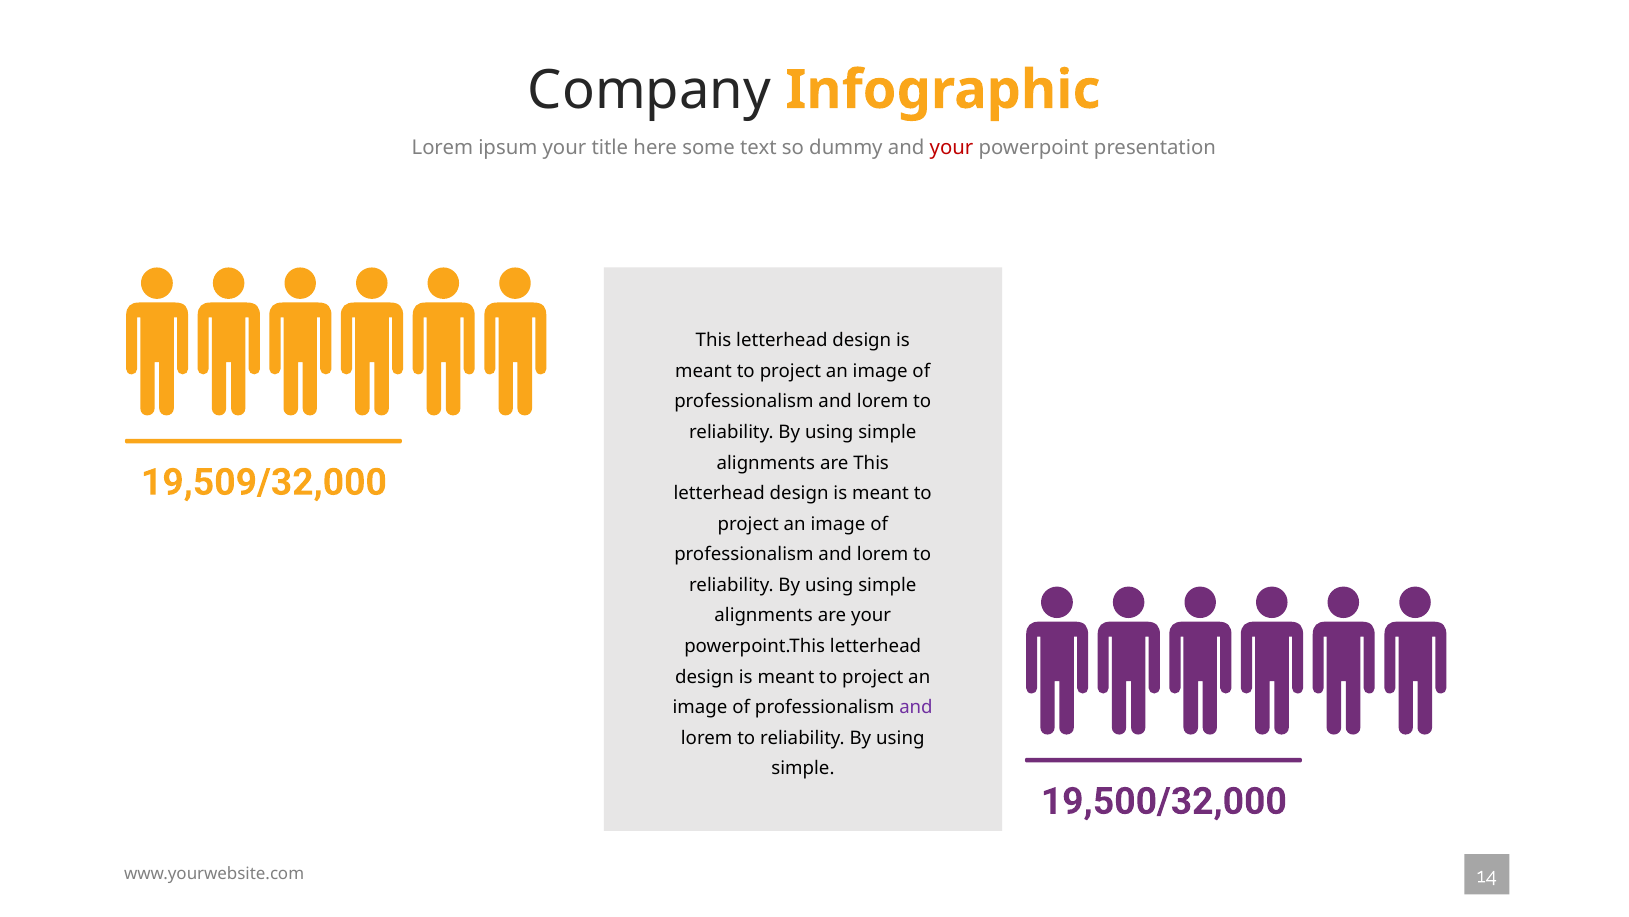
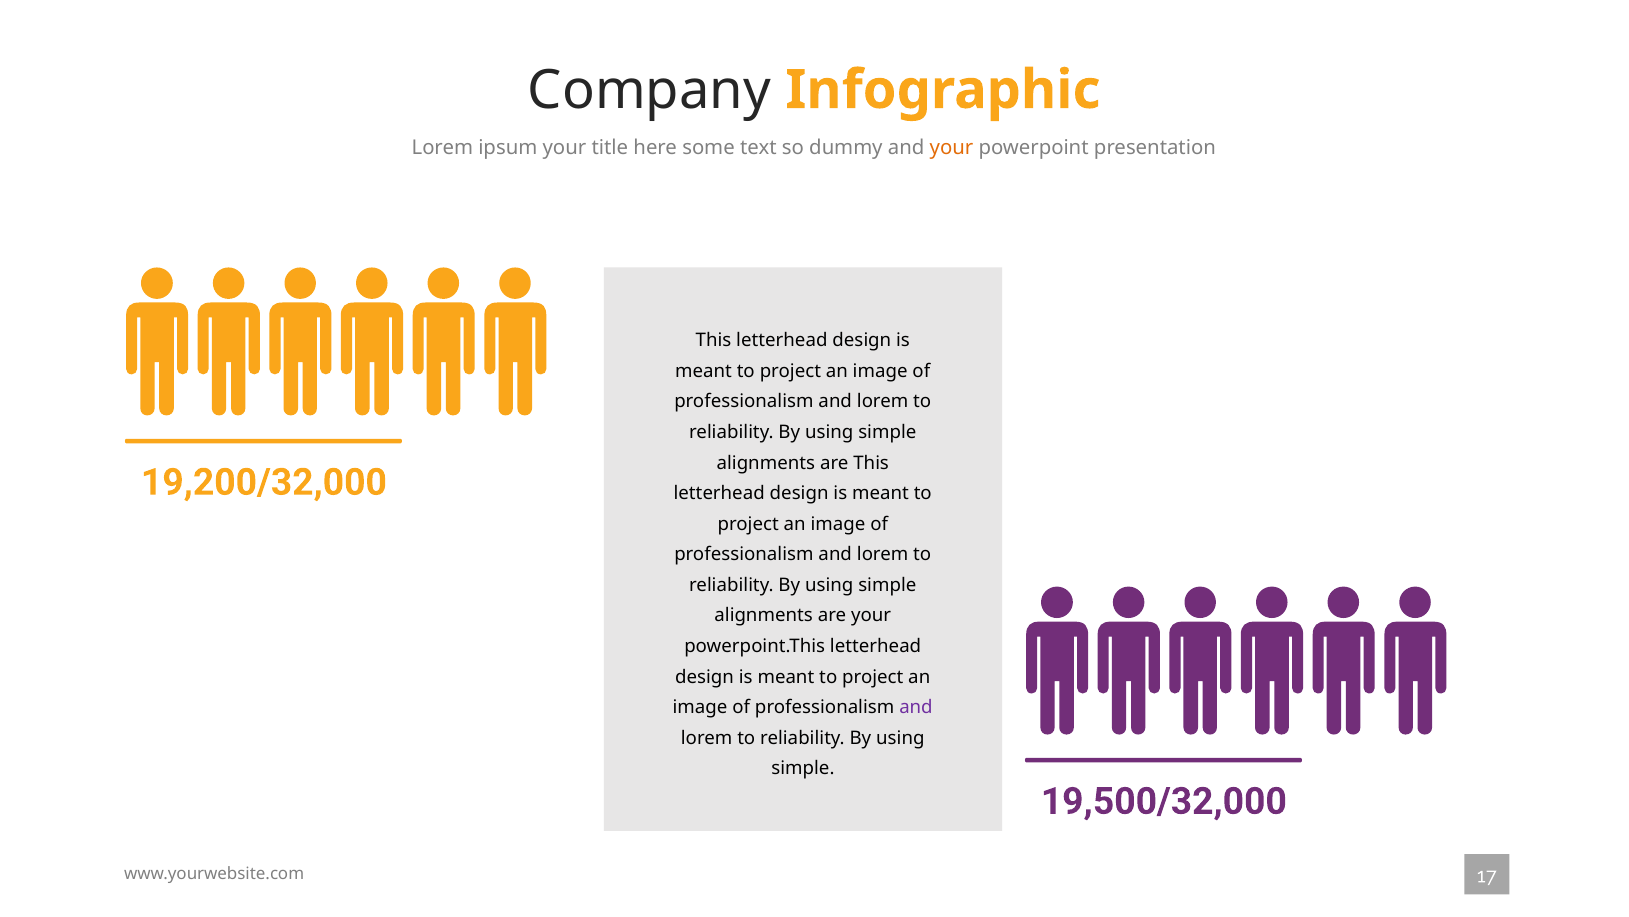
your at (952, 148) colour: red -> orange
19,509/32,000: 19,509/32,000 -> 19,200/32,000
14: 14 -> 17
